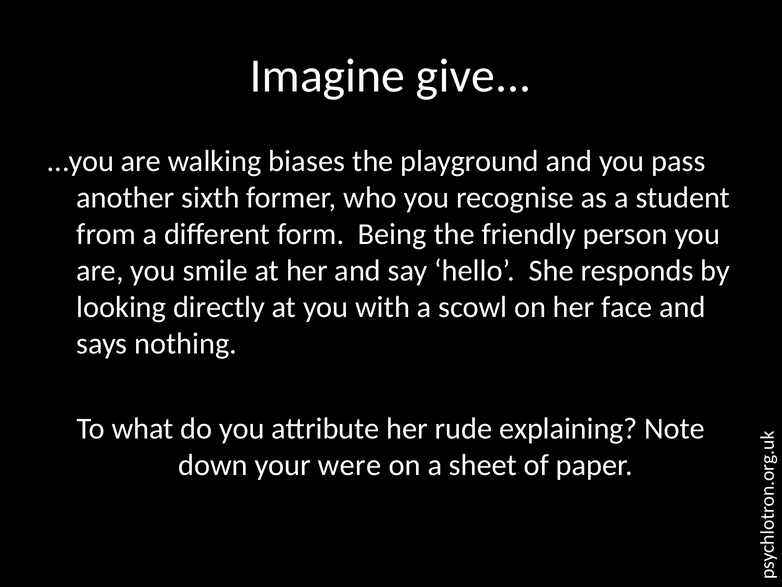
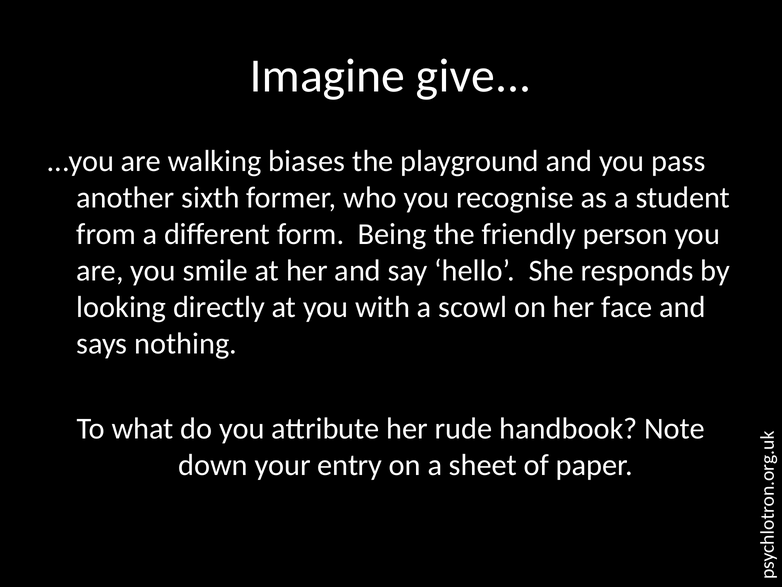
explaining: explaining -> handbook
were: were -> entry
